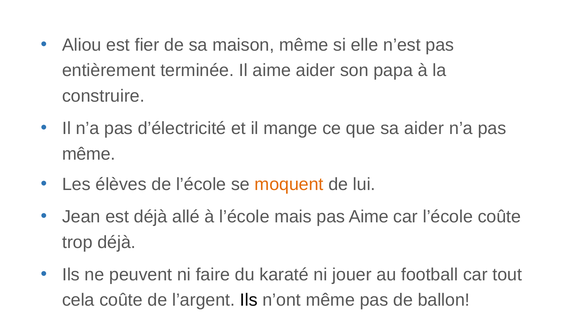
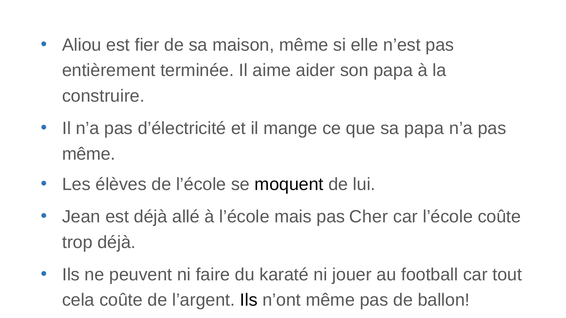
sa aider: aider -> papa
moquent colour: orange -> black
pas Aime: Aime -> Cher
